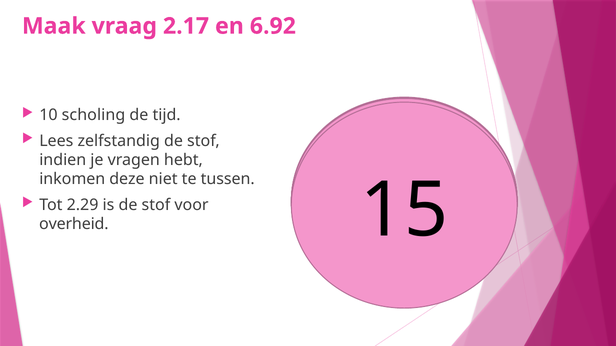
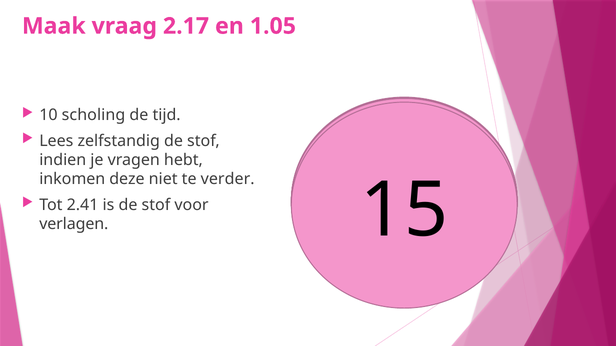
6.92: 6.92 -> 1.05
tussen: tussen -> verder
2.29: 2.29 -> 2.41
overheid: overheid -> verlagen
